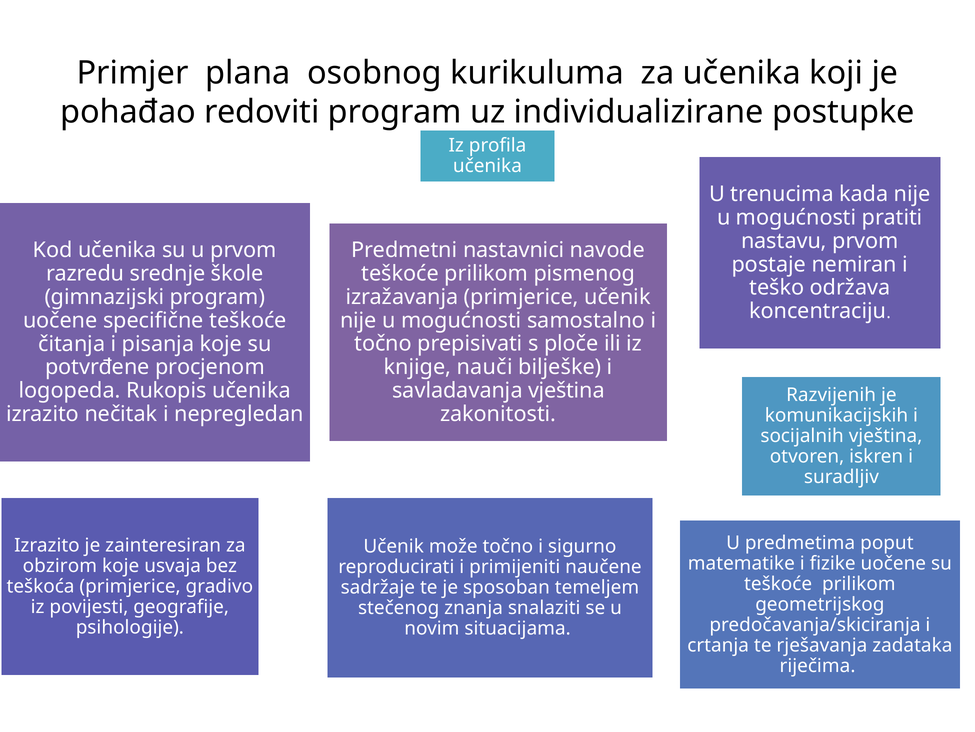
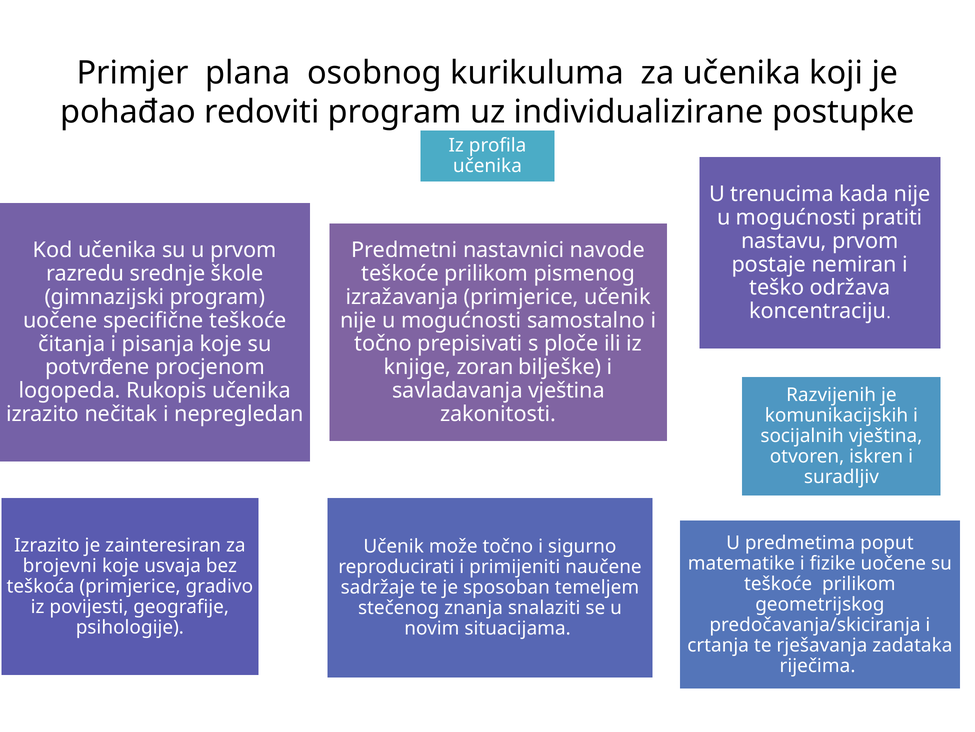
nauči: nauči -> zoran
obzirom: obzirom -> brojevni
